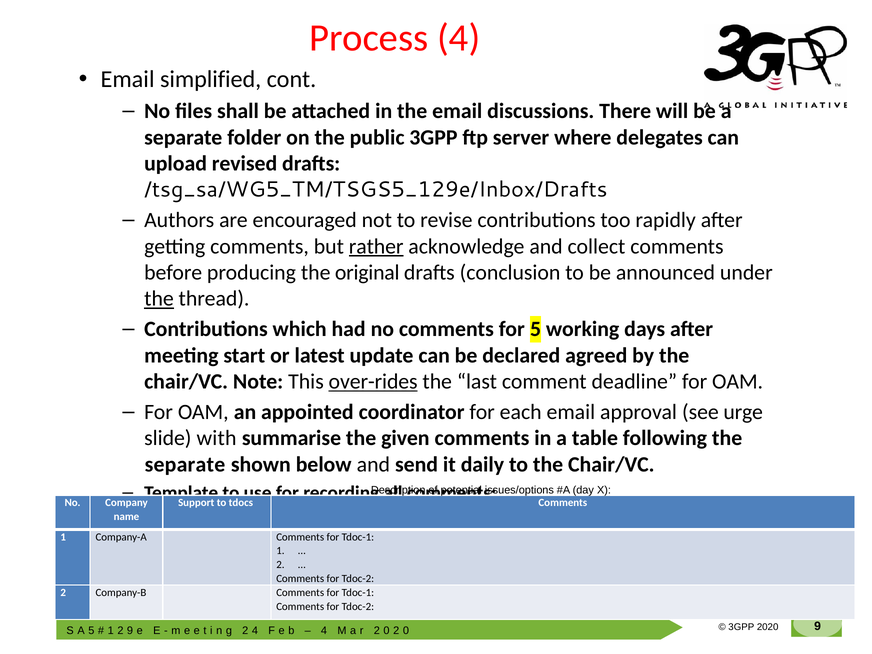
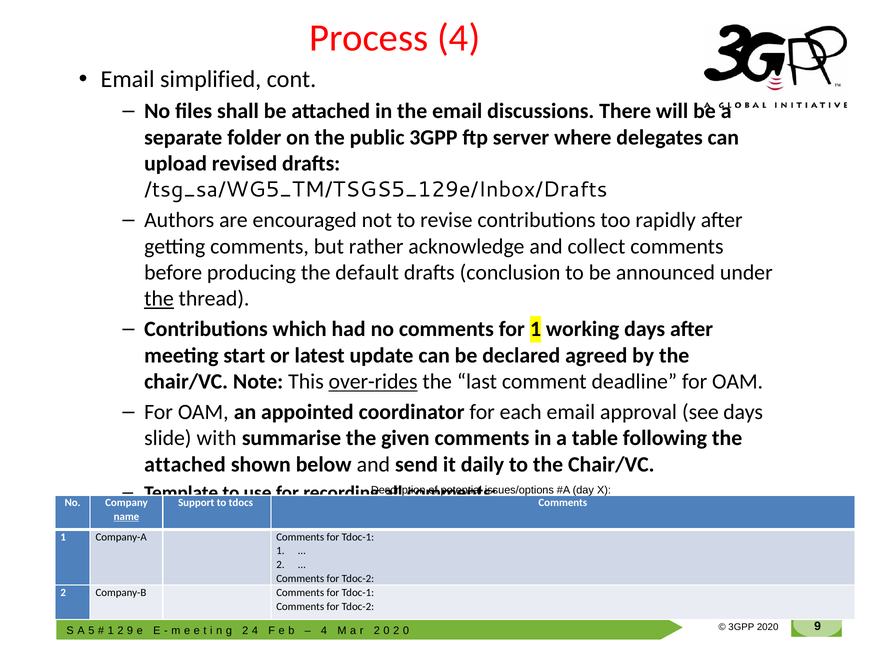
rather underline: present -> none
original: original -> default
for 5: 5 -> 1
see urge: urge -> days
separate at (185, 464): separate -> attached
name underline: none -> present
